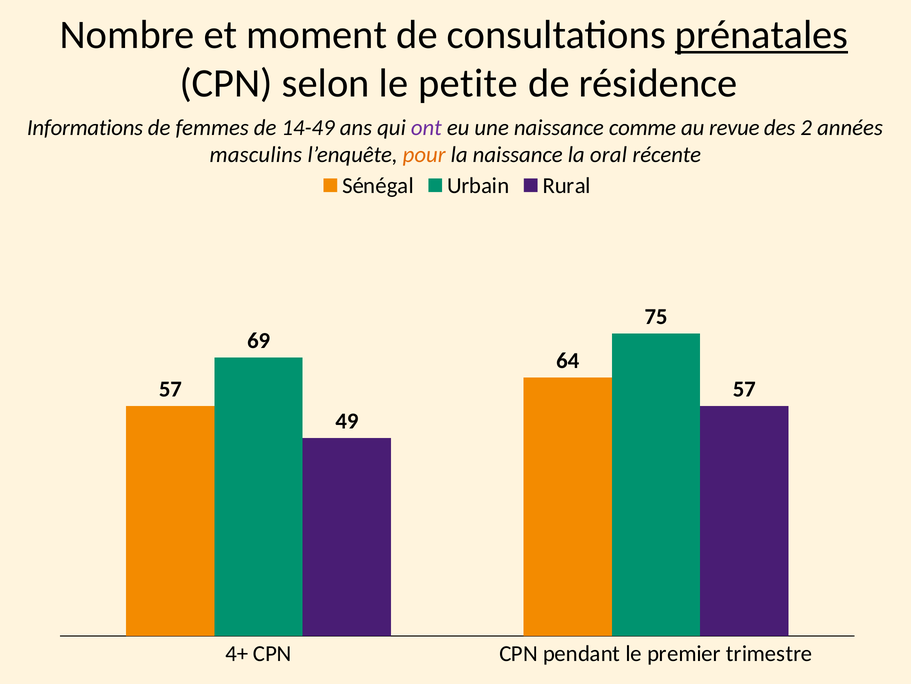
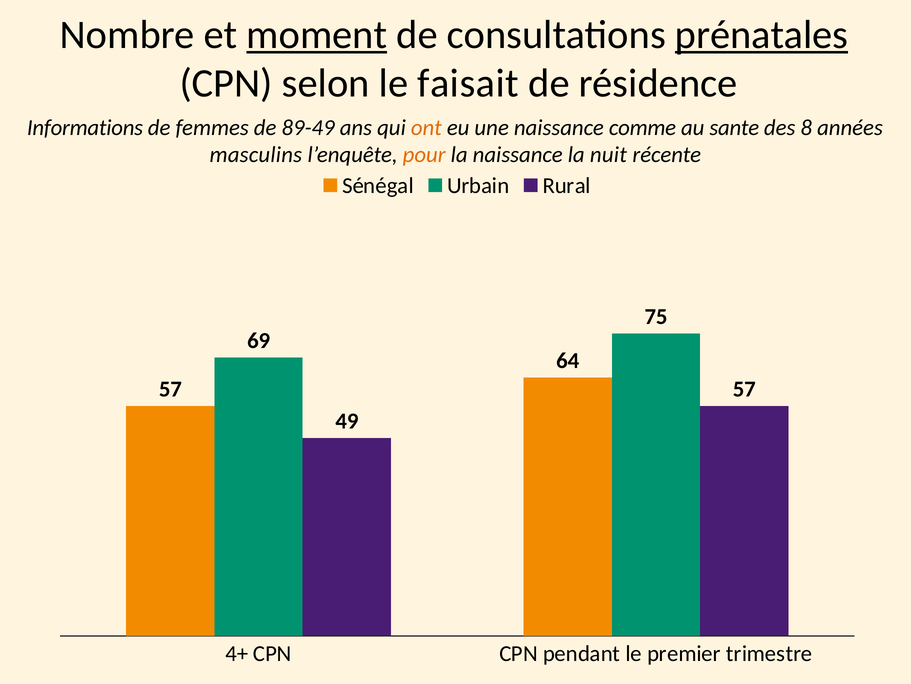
moment underline: none -> present
petite: petite -> faisait
14-49: 14-49 -> 89-49
ont colour: purple -> orange
revue: revue -> sante
2: 2 -> 8
oral: oral -> nuit
